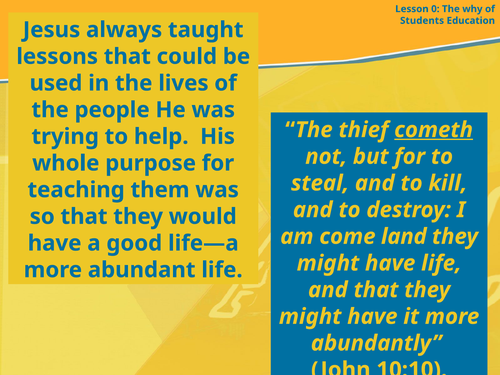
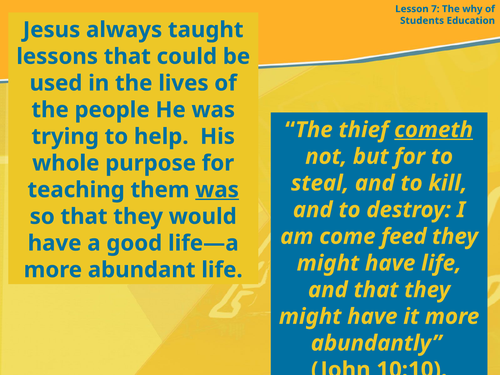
0: 0 -> 7
was at (217, 190) underline: none -> present
land: land -> feed
